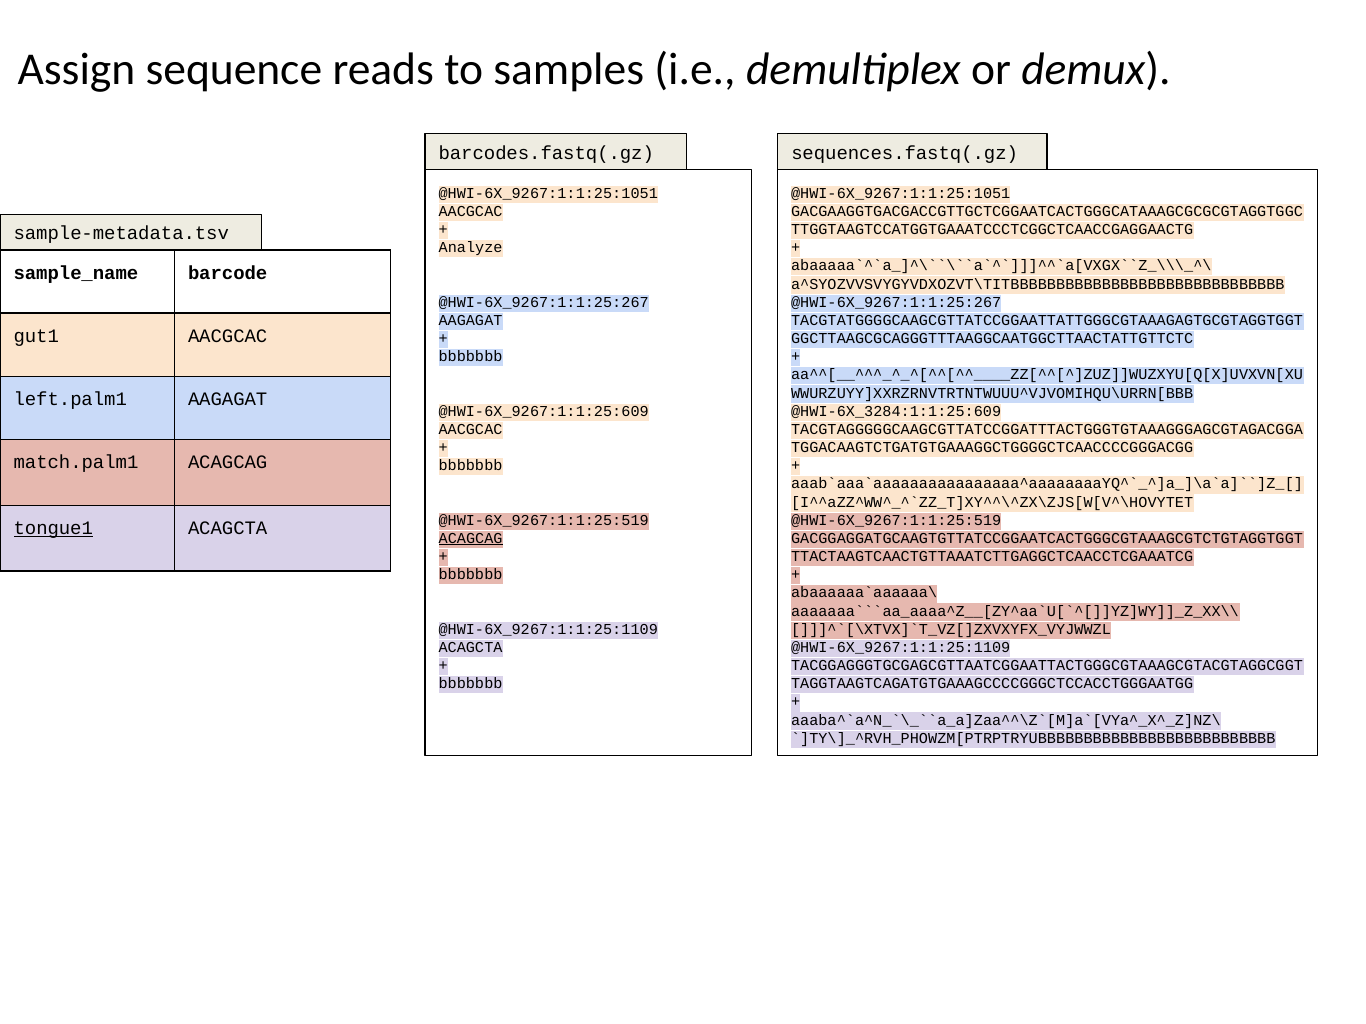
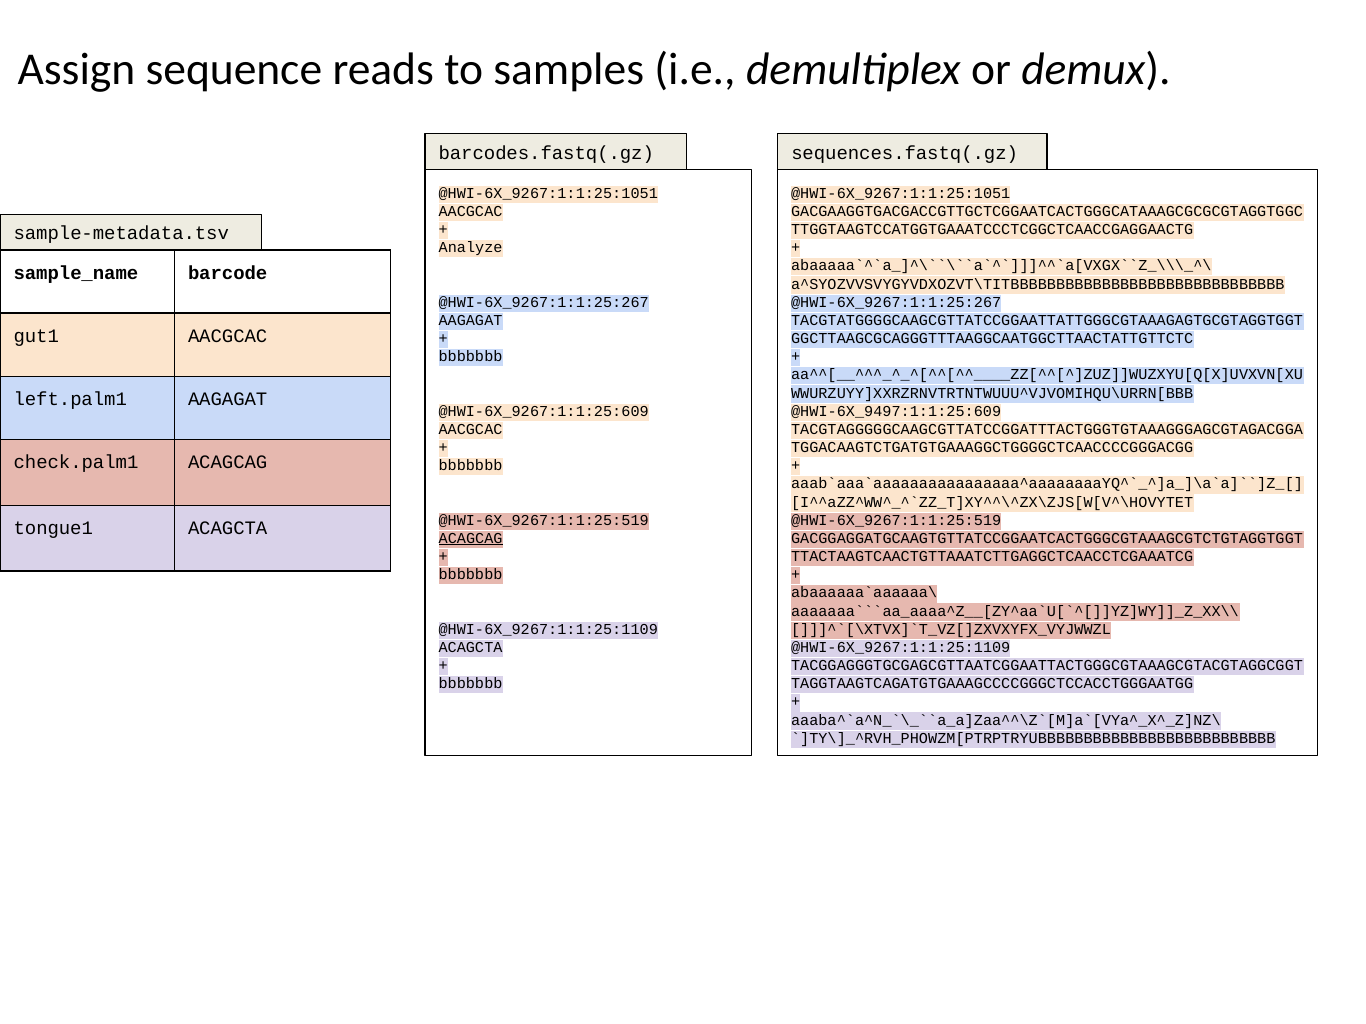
@HWI-6X_3284:1:1:25:609: @HWI-6X_3284:1:1:25:609 -> @HWI-6X_9497:1:1:25:609
match.palm1: match.palm1 -> check.palm1
tongue1 underline: present -> none
